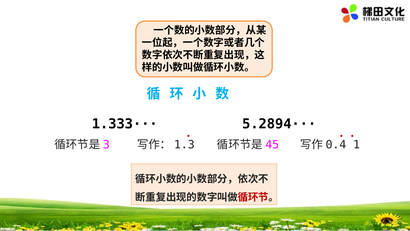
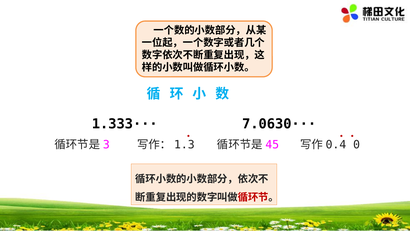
5.2894···: 5.2894··· -> 7.0630···
1: 1 -> 0
